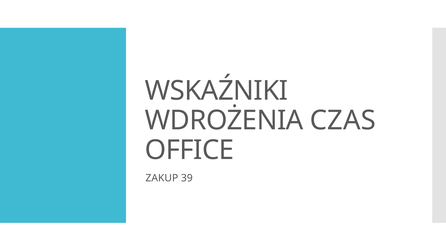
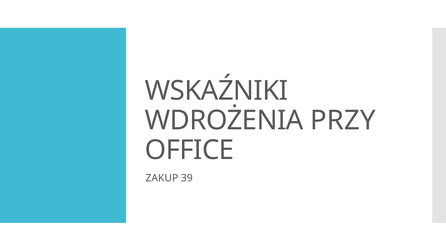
CZAS: CZAS -> PRZY
